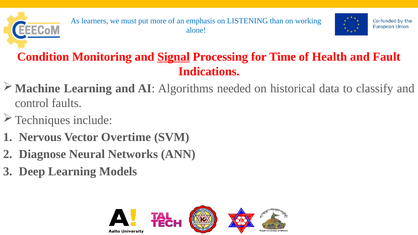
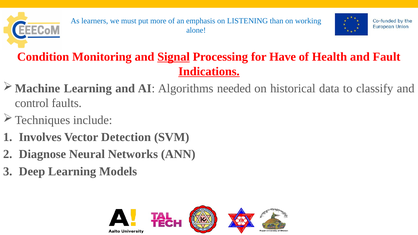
Time: Time -> Have
Indications underline: none -> present
Nervous: Nervous -> Involves
Overtime: Overtime -> Detection
